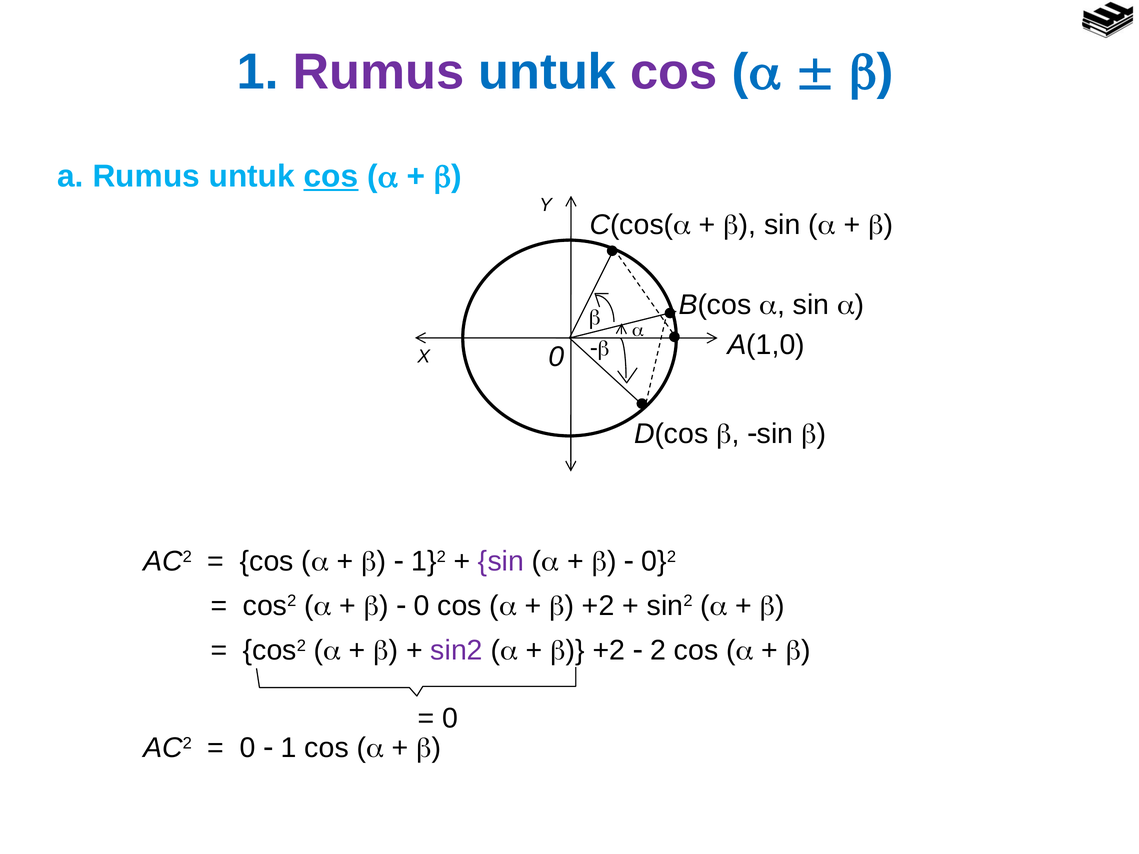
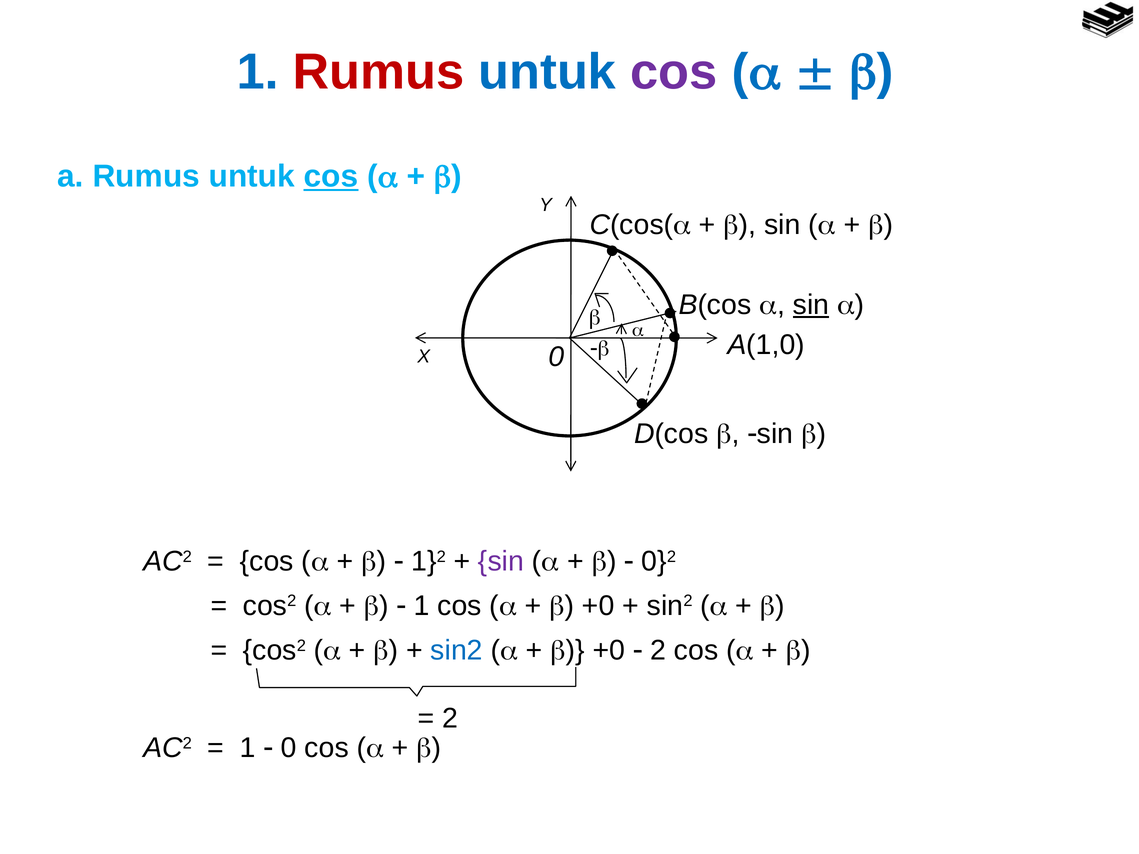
Rumus at (379, 72) colour: purple -> red
sin at (811, 305) underline: none -> present
0 at (422, 606): 0 -> 1
+2 at (598, 606): +2 -> +0
sin2 at (457, 650) colour: purple -> blue
+2 at (609, 650): +2 -> +0
0 at (450, 719): 0 -> 2
0 at (248, 748): 0 -> 1
1 at (289, 748): 1 -> 0
